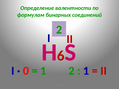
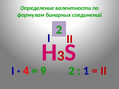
6: 6 -> 3
0: 0 -> 4
1 at (43, 71): 1 -> 9
